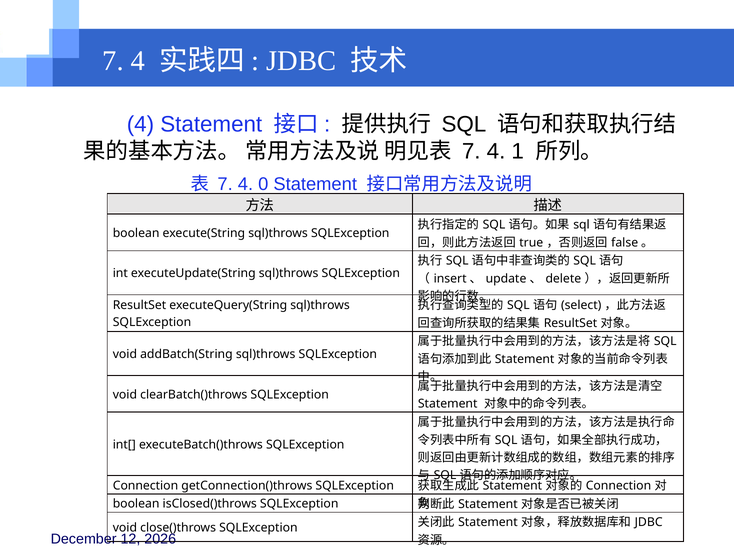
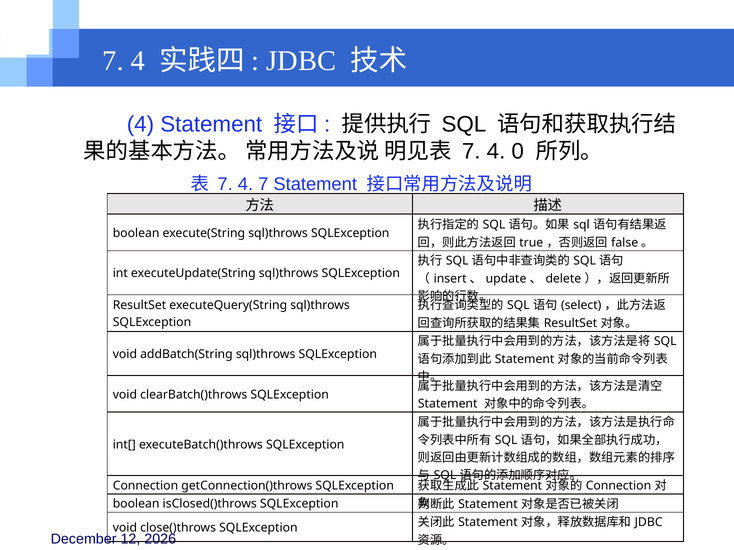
1: 1 -> 0
4 0: 0 -> 7
